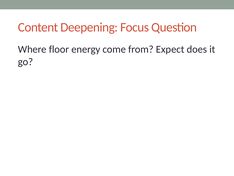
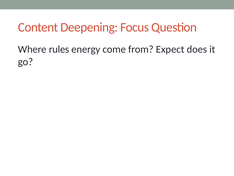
floor: floor -> rules
